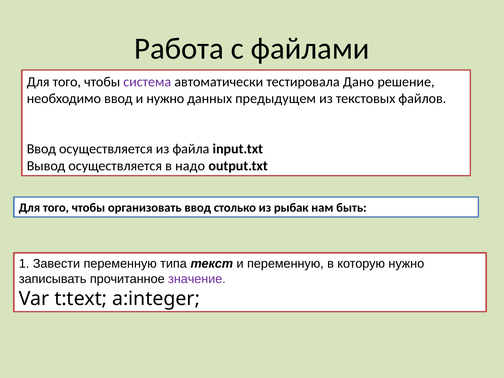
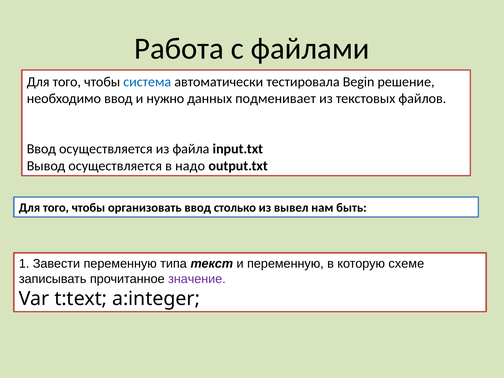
система colour: purple -> blue
Дано: Дано -> Begin
предыдущем: предыдущем -> подменивает
рыбак: рыбак -> вывел
которую нужно: нужно -> схеме
